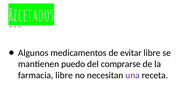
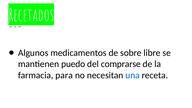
evitar: evitar -> sobre
farmacia libre: libre -> para
una colour: purple -> blue
